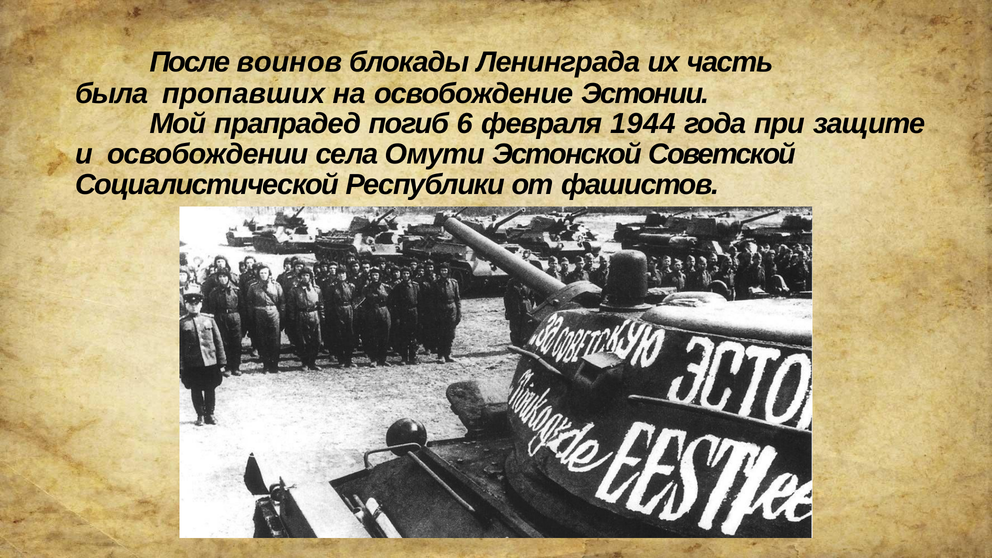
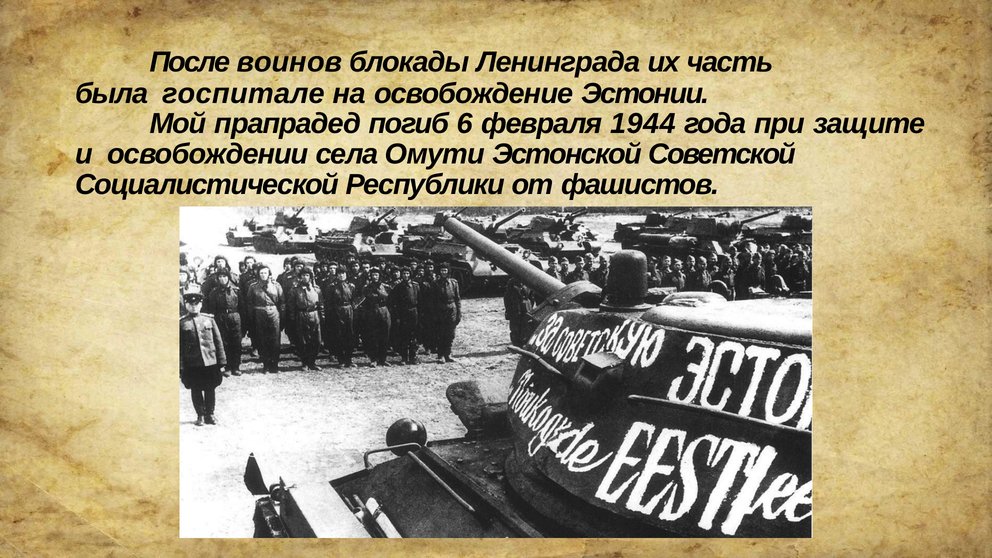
пропавших: пропавших -> госпитале
